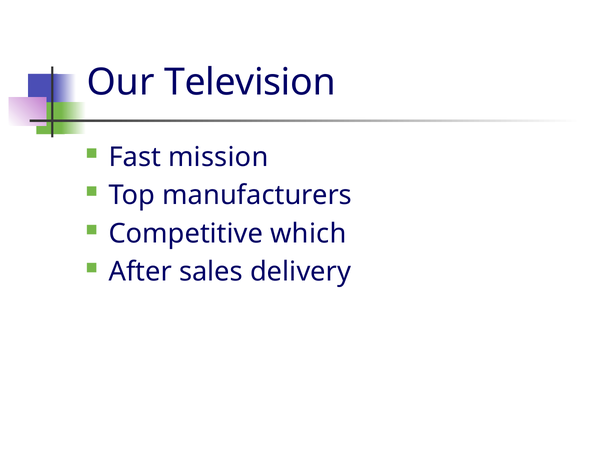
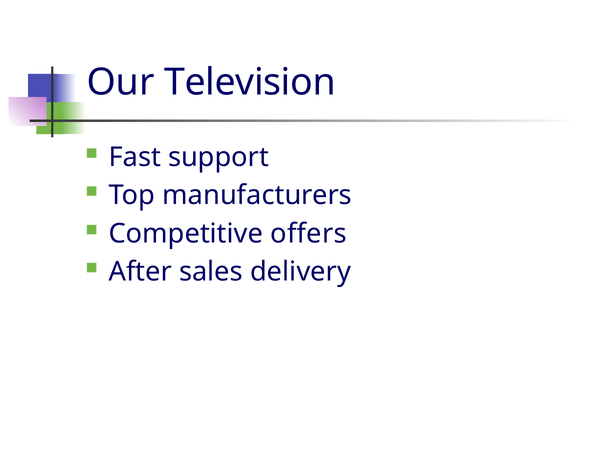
mission: mission -> support
which: which -> offers
